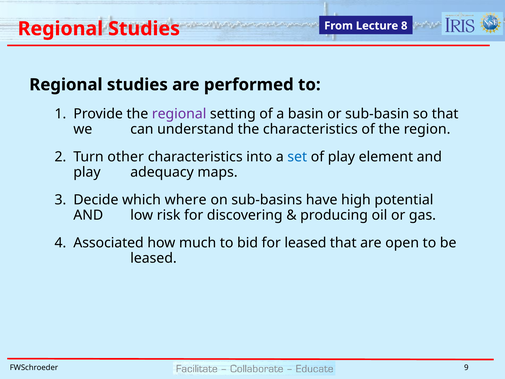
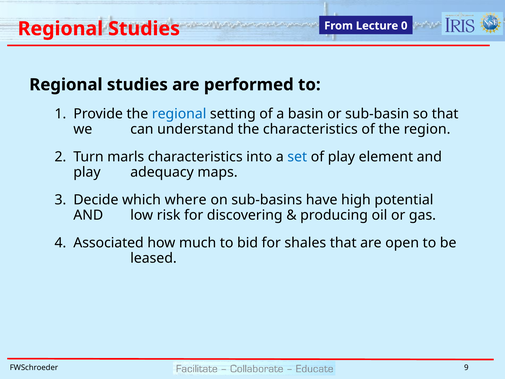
8: 8 -> 0
regional at (179, 114) colour: purple -> blue
other: other -> marls
for leased: leased -> shales
